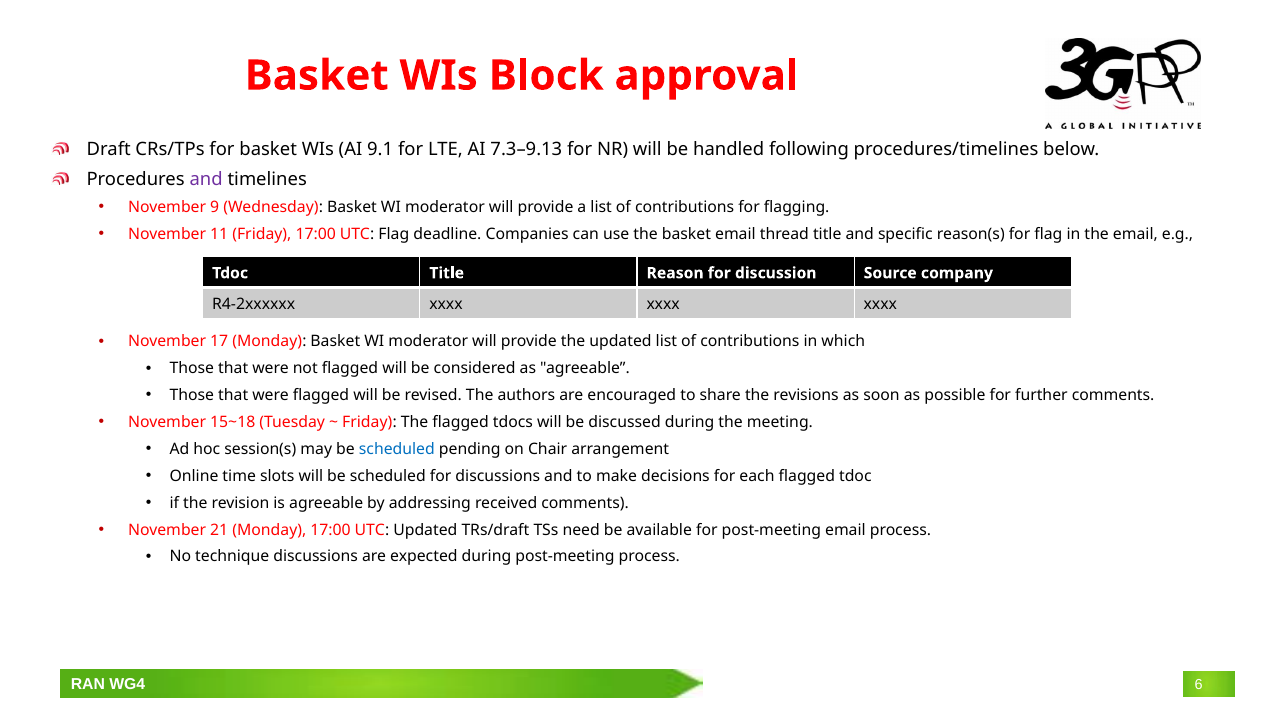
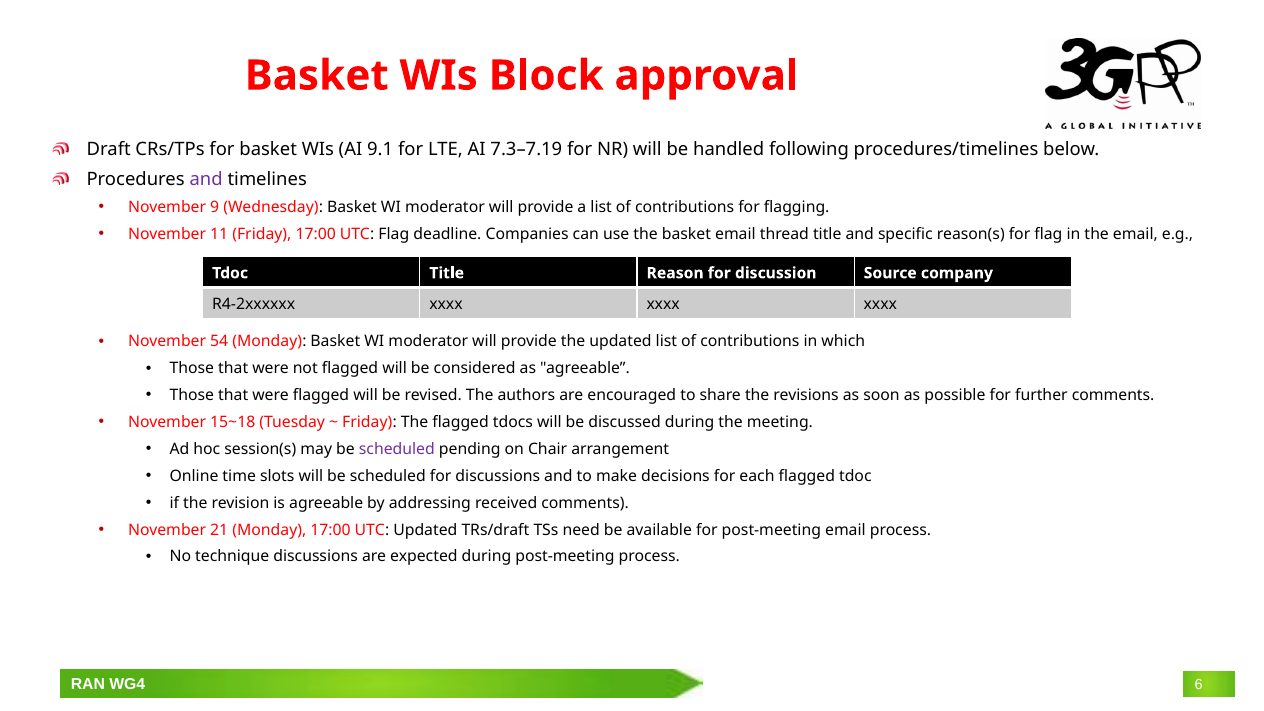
7.3–9.13: 7.3–9.13 -> 7.3–7.19
17: 17 -> 54
scheduled at (397, 449) colour: blue -> purple
